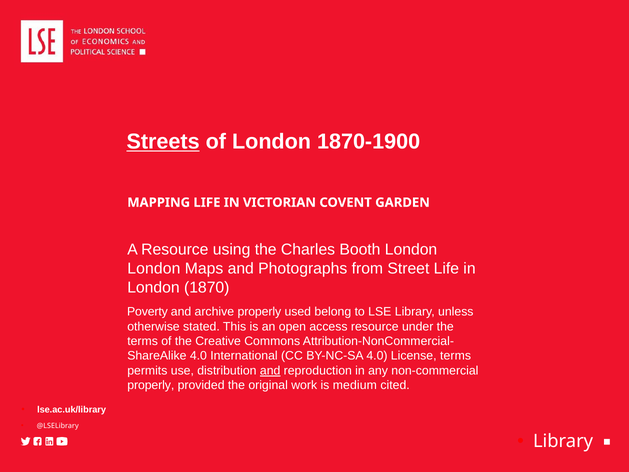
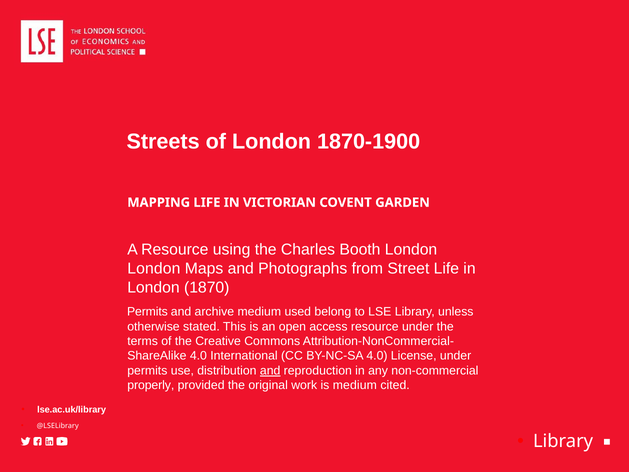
Streets underline: present -> none
Poverty at (147, 312): Poverty -> Permits
archive properly: properly -> medium
License terms: terms -> under
